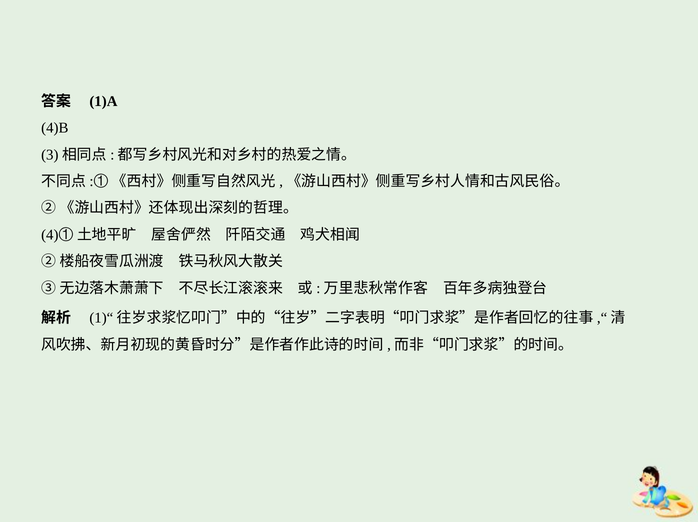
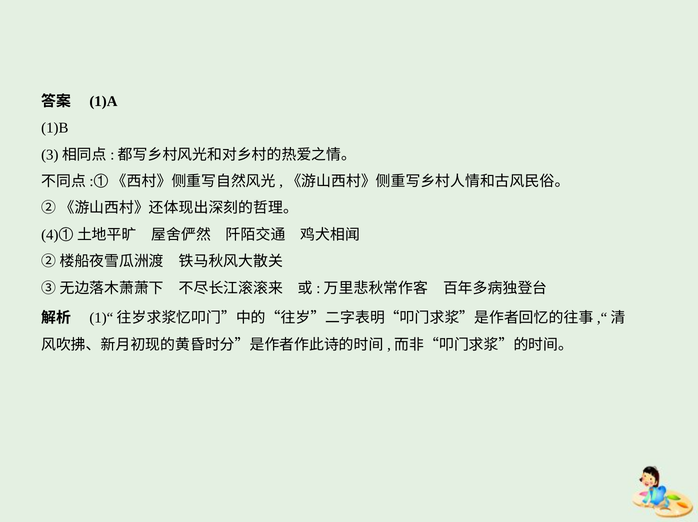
4)B: 4)B -> 1)B
